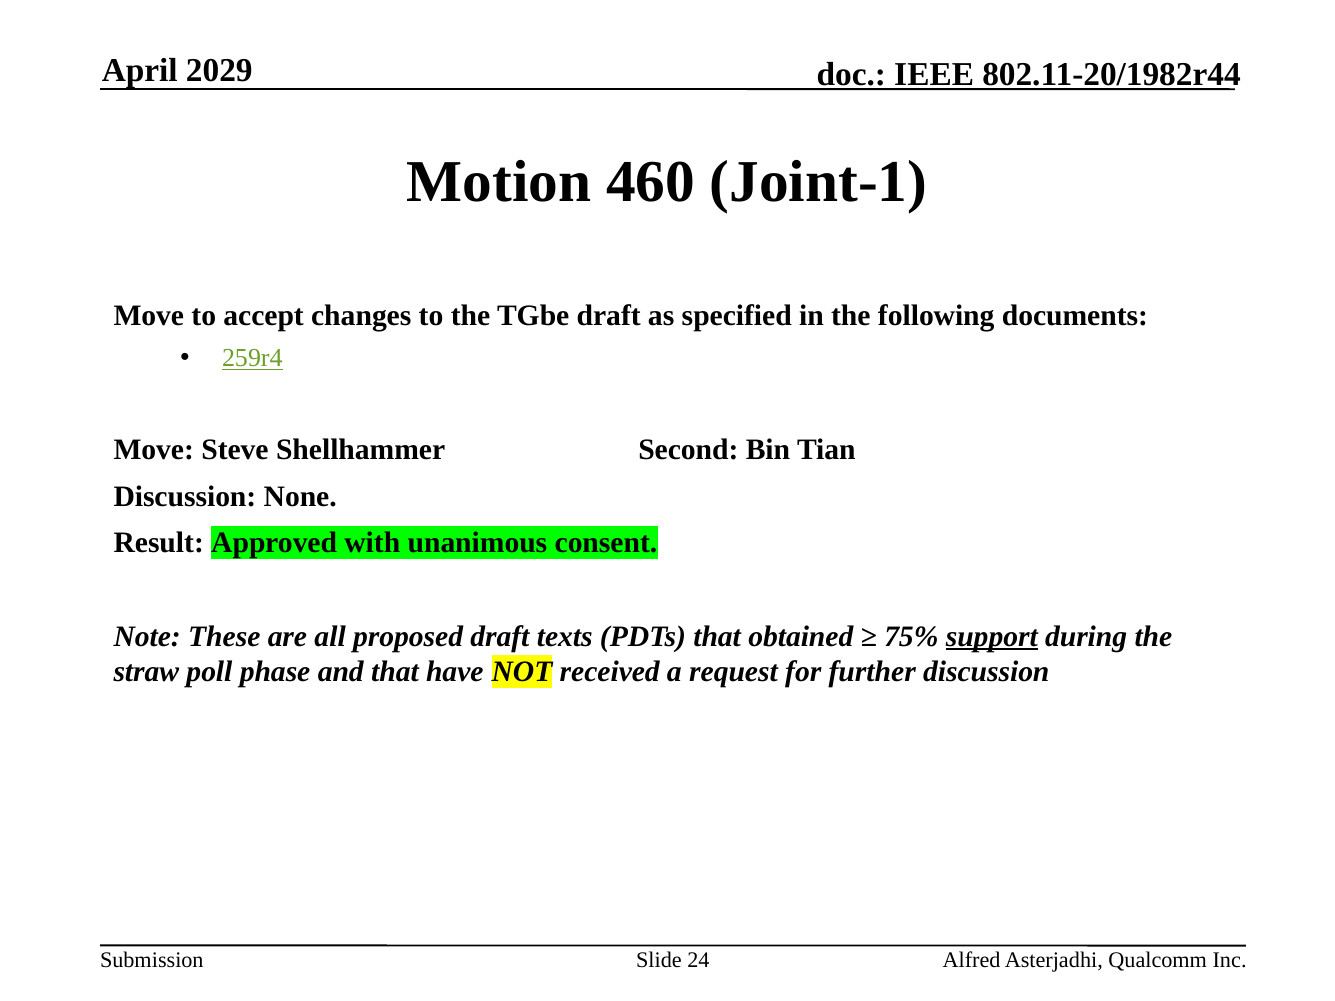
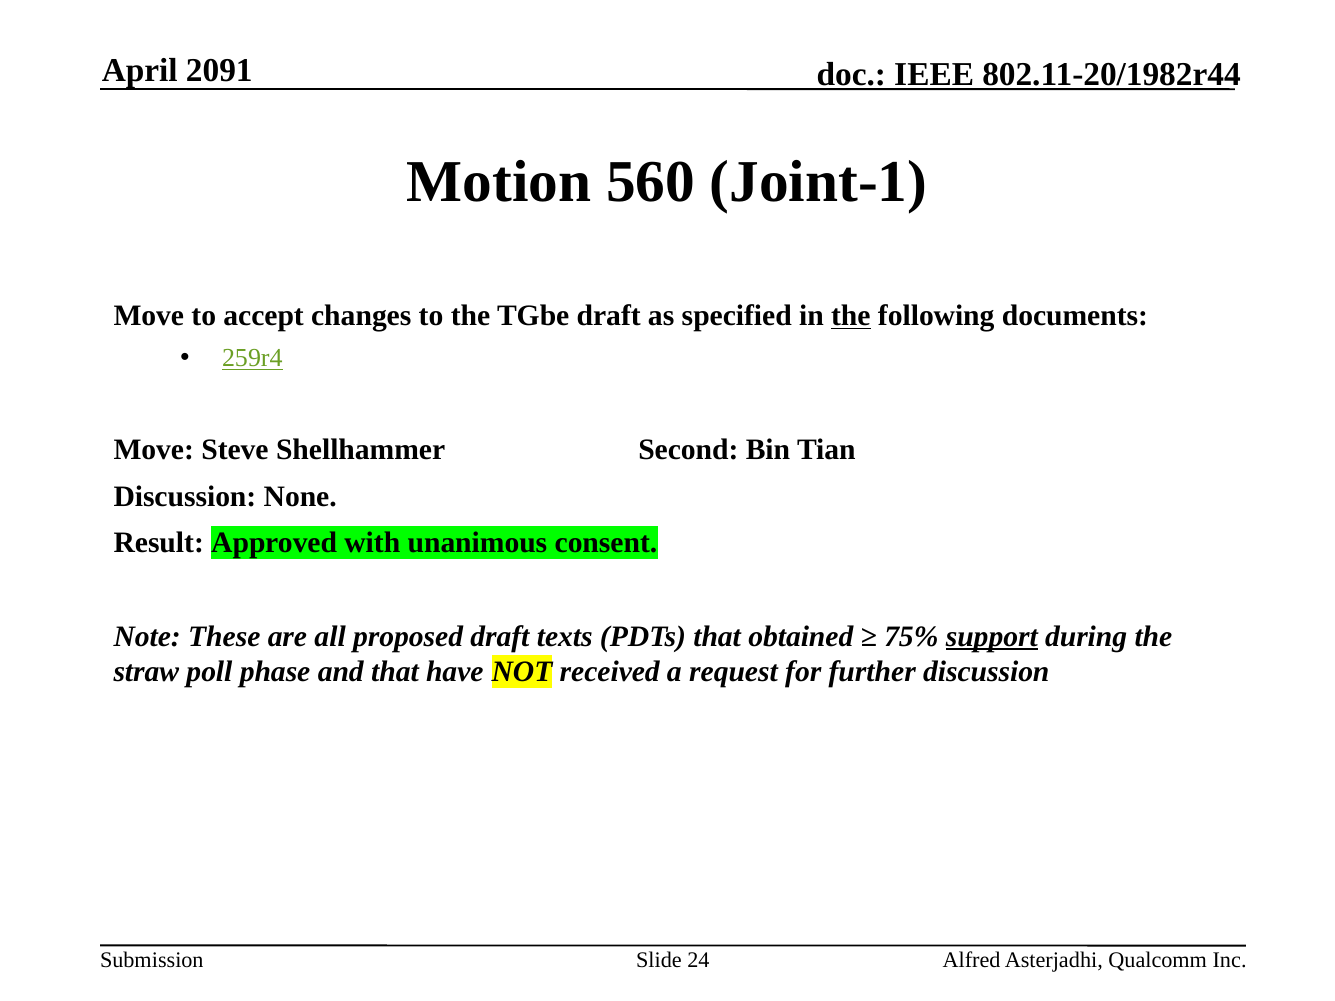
2029: 2029 -> 2091
460: 460 -> 560
the at (851, 316) underline: none -> present
